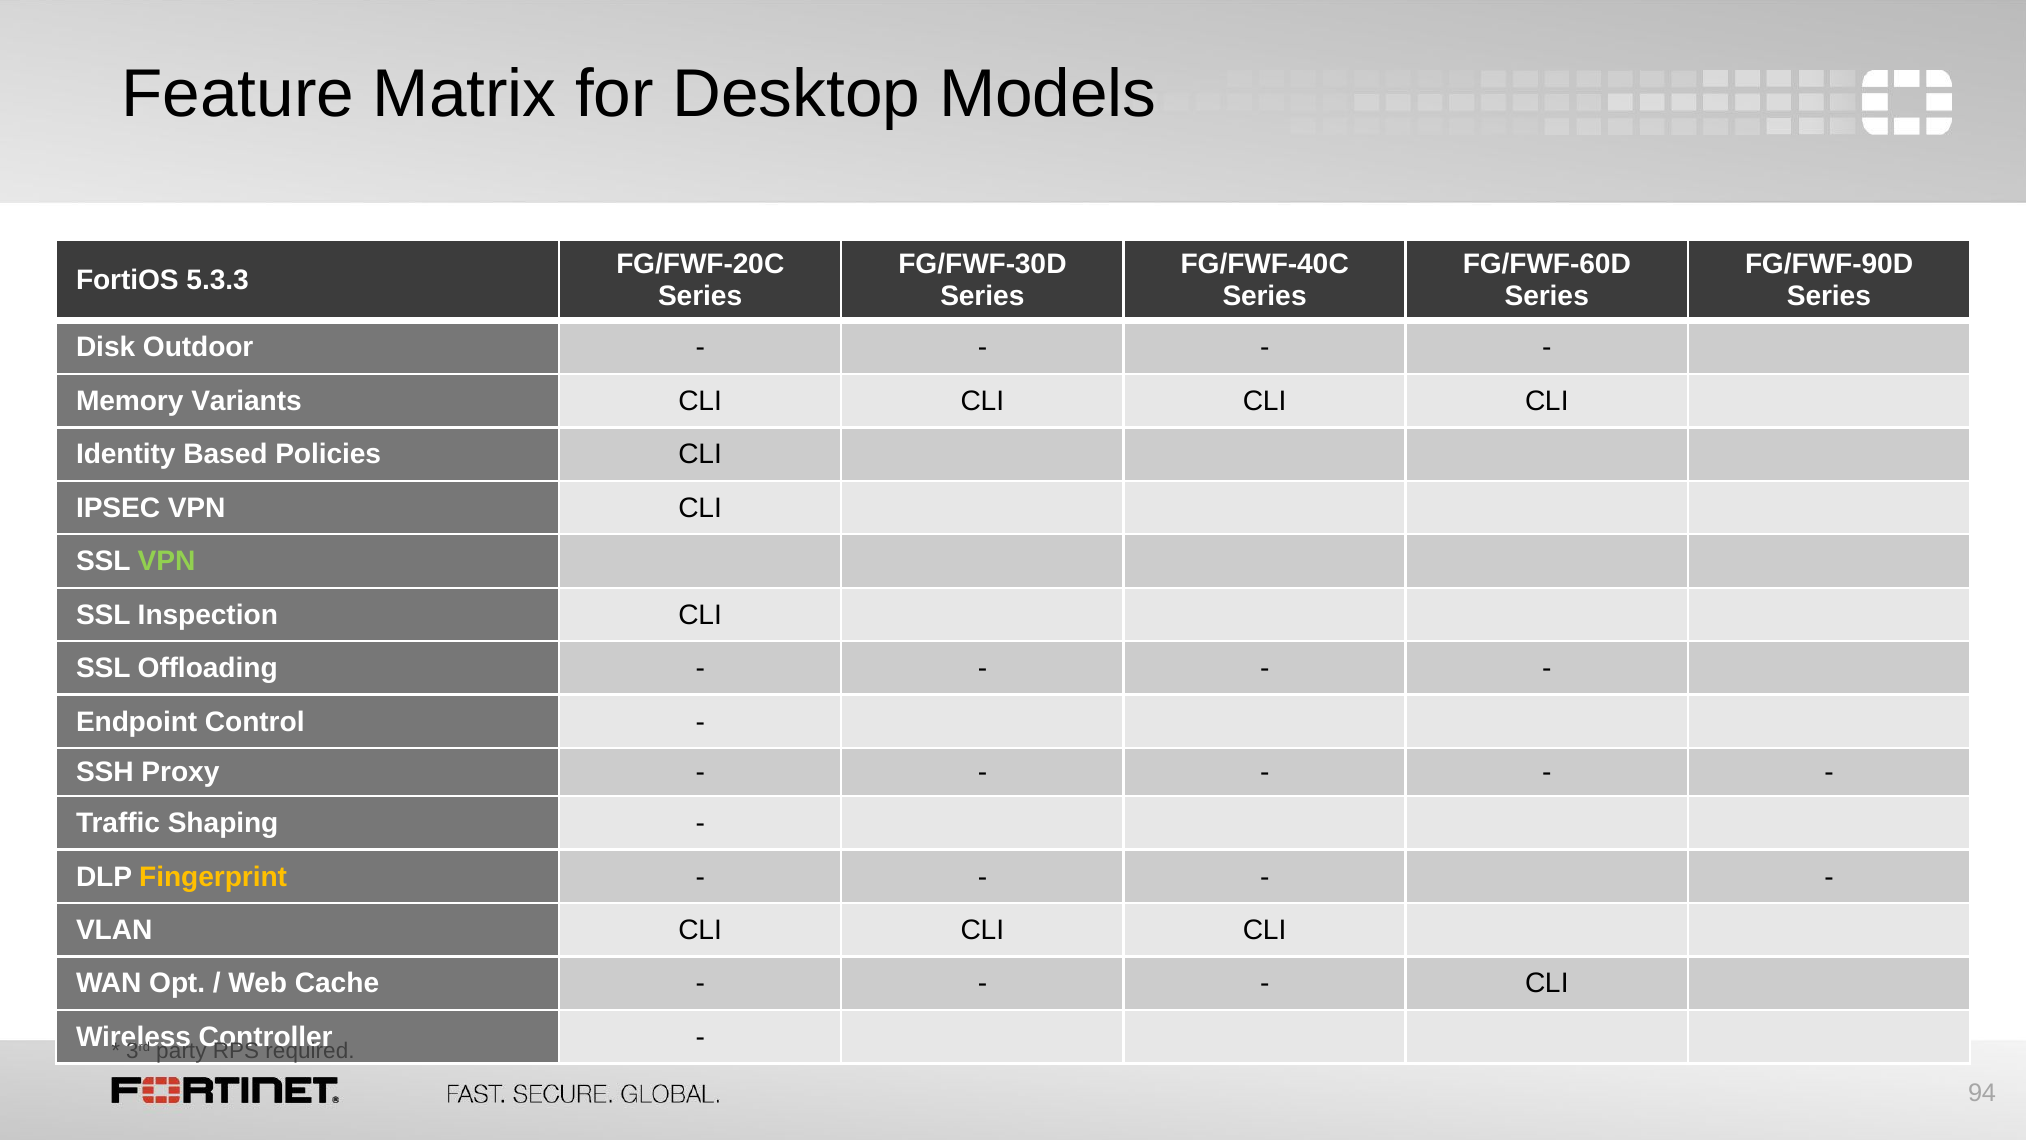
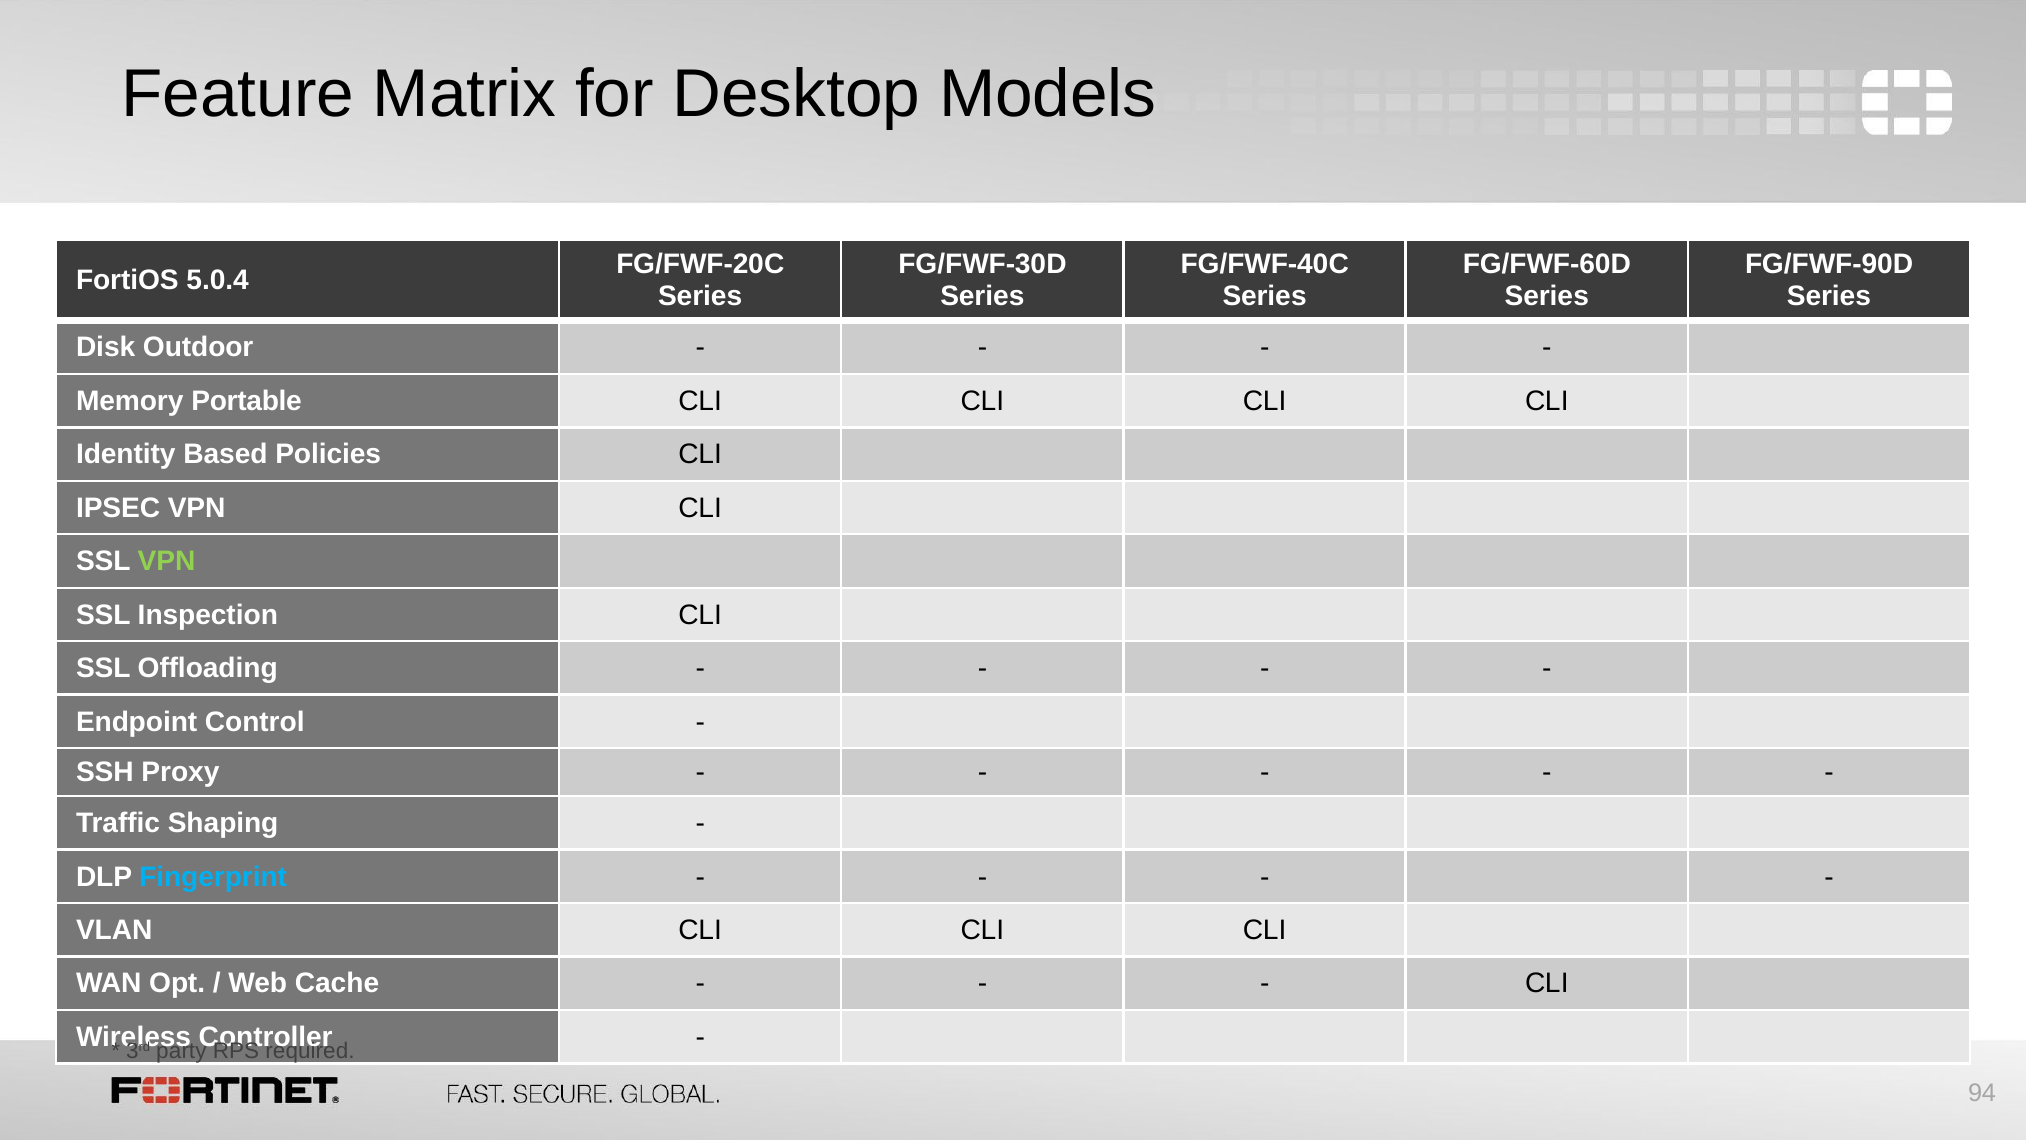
5.3.3: 5.3.3 -> 5.0.4
Variants: Variants -> Portable
Fingerprint colour: yellow -> light blue
